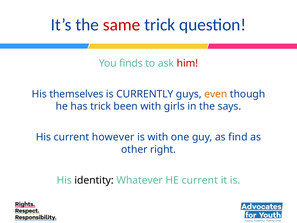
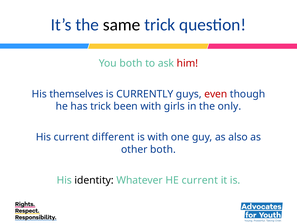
same colour: red -> black
You finds: finds -> both
even colour: orange -> red
says: says -> only
however: however -> different
find: find -> also
other right: right -> both
